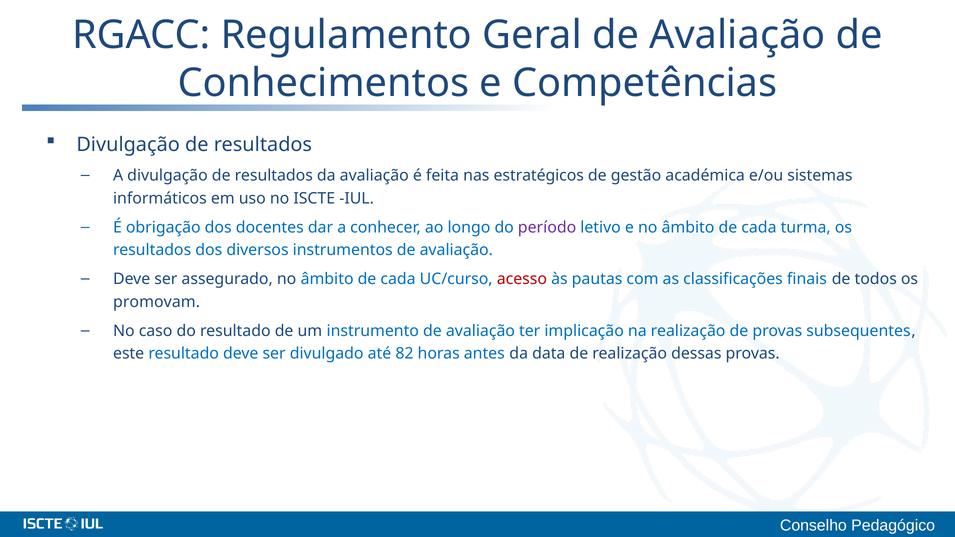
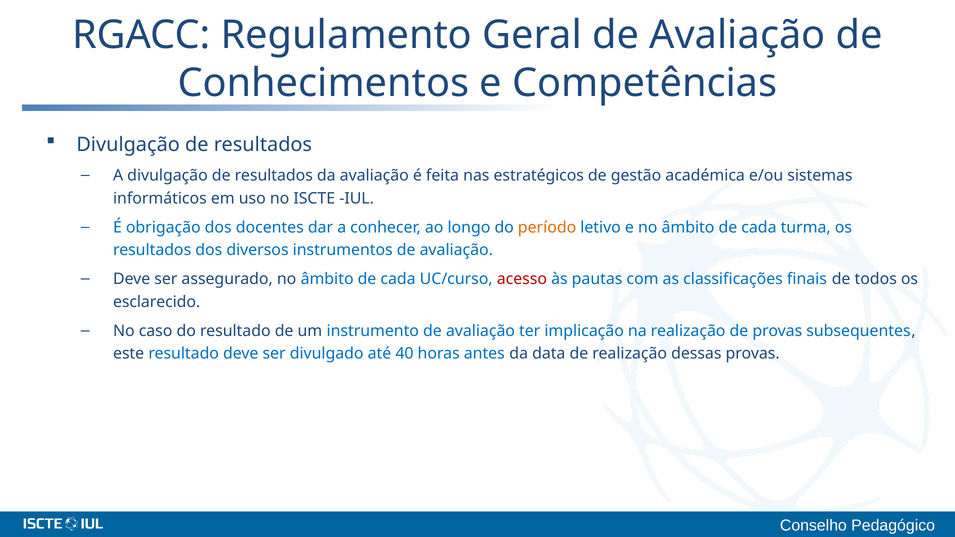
período colour: purple -> orange
promovam: promovam -> esclarecido
82: 82 -> 40
